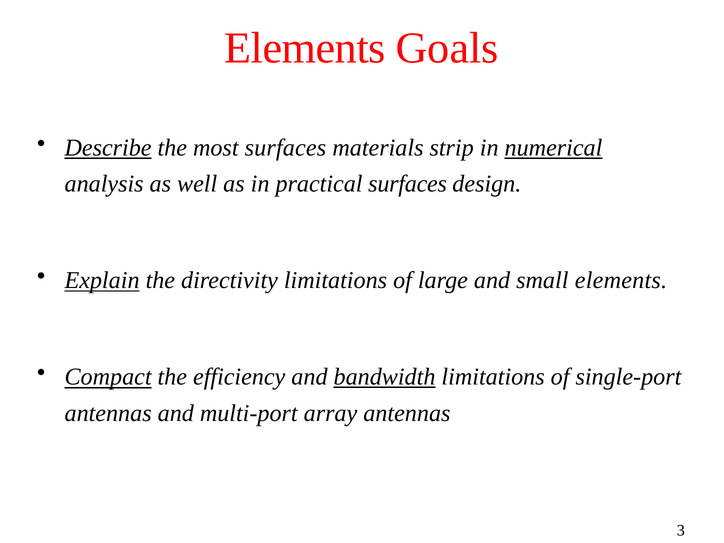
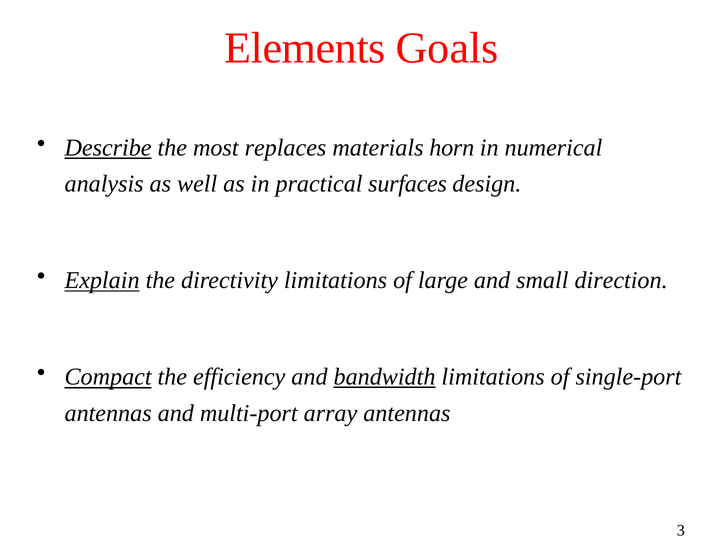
most surfaces: surfaces -> replaces
strip: strip -> horn
numerical underline: present -> none
small elements: elements -> direction
